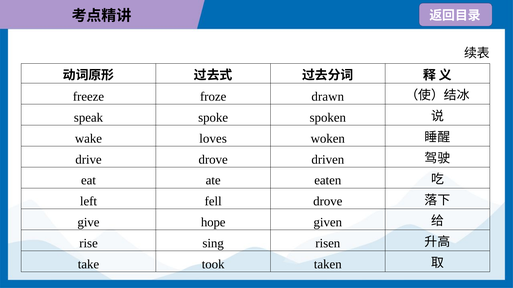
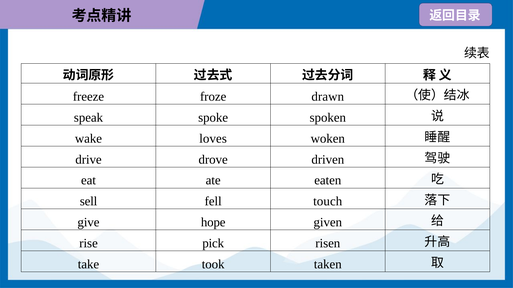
left: left -> sell
fell drove: drove -> touch
sing: sing -> pick
